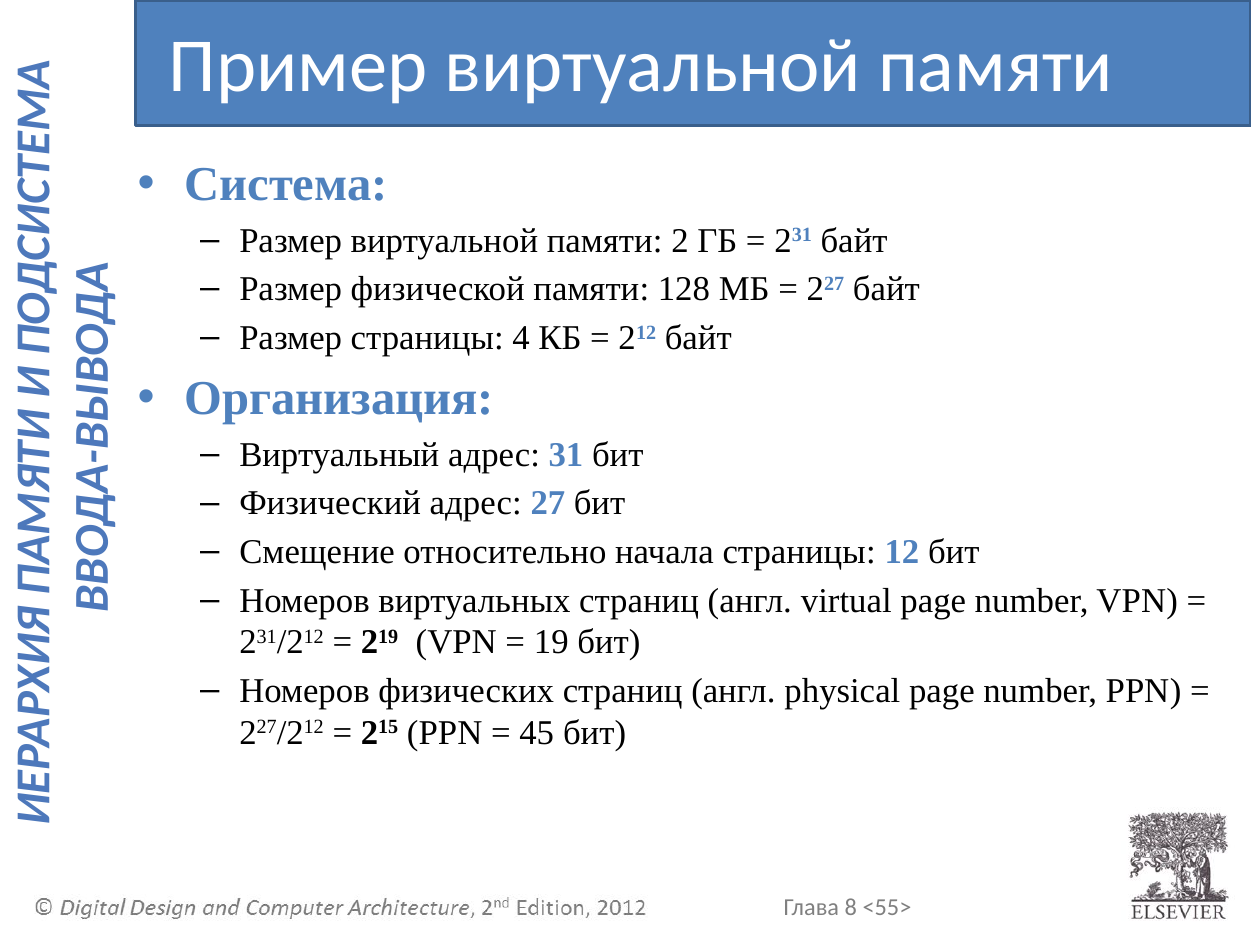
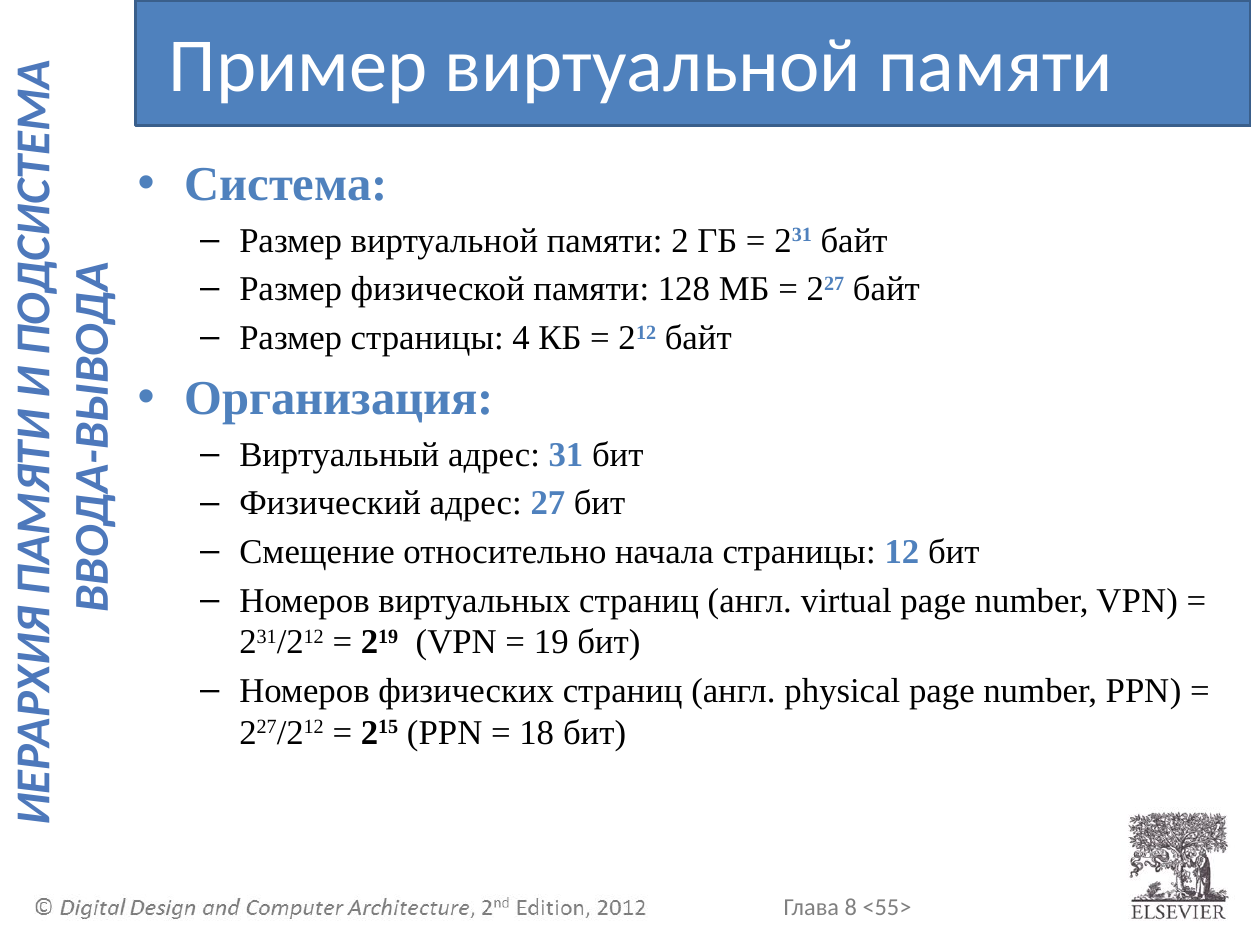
45: 45 -> 18
